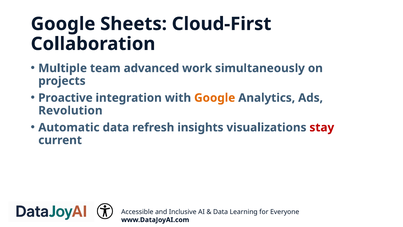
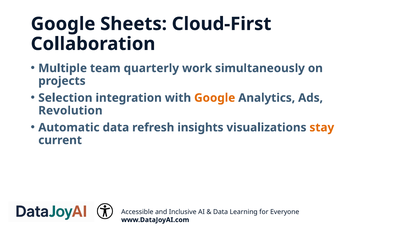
advanced: advanced -> quarterly
Proactive: Proactive -> Selection
stay colour: red -> orange
